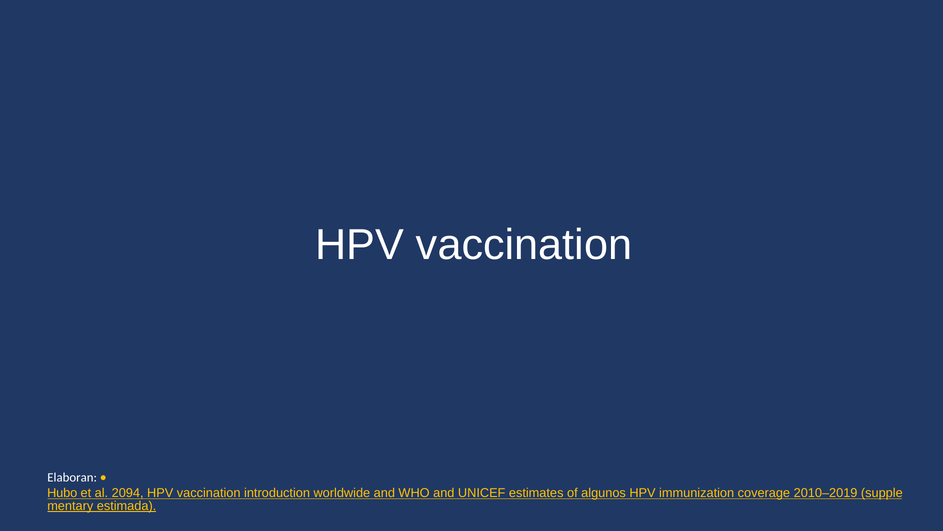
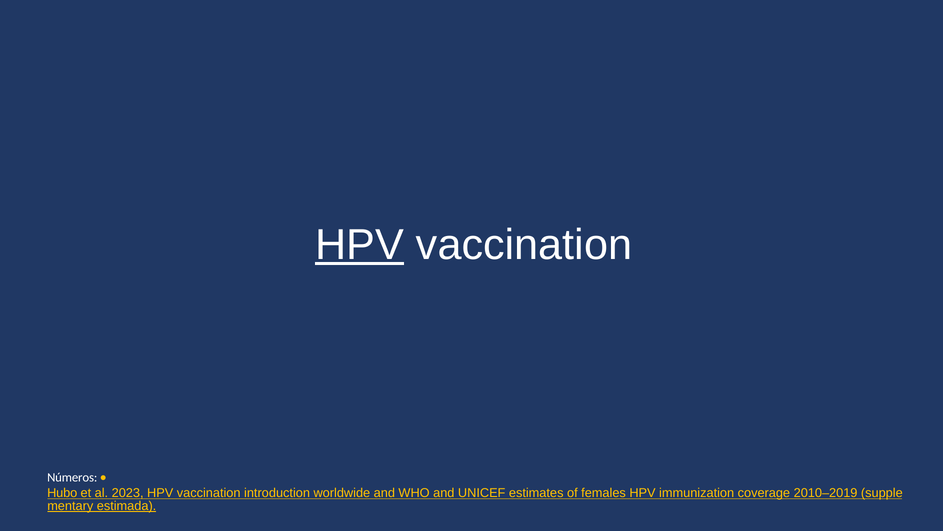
HPV at (360, 245) underline: none -> present
Elaboran: Elaboran -> Números
2094: 2094 -> 2023
algunos: algunos -> females
